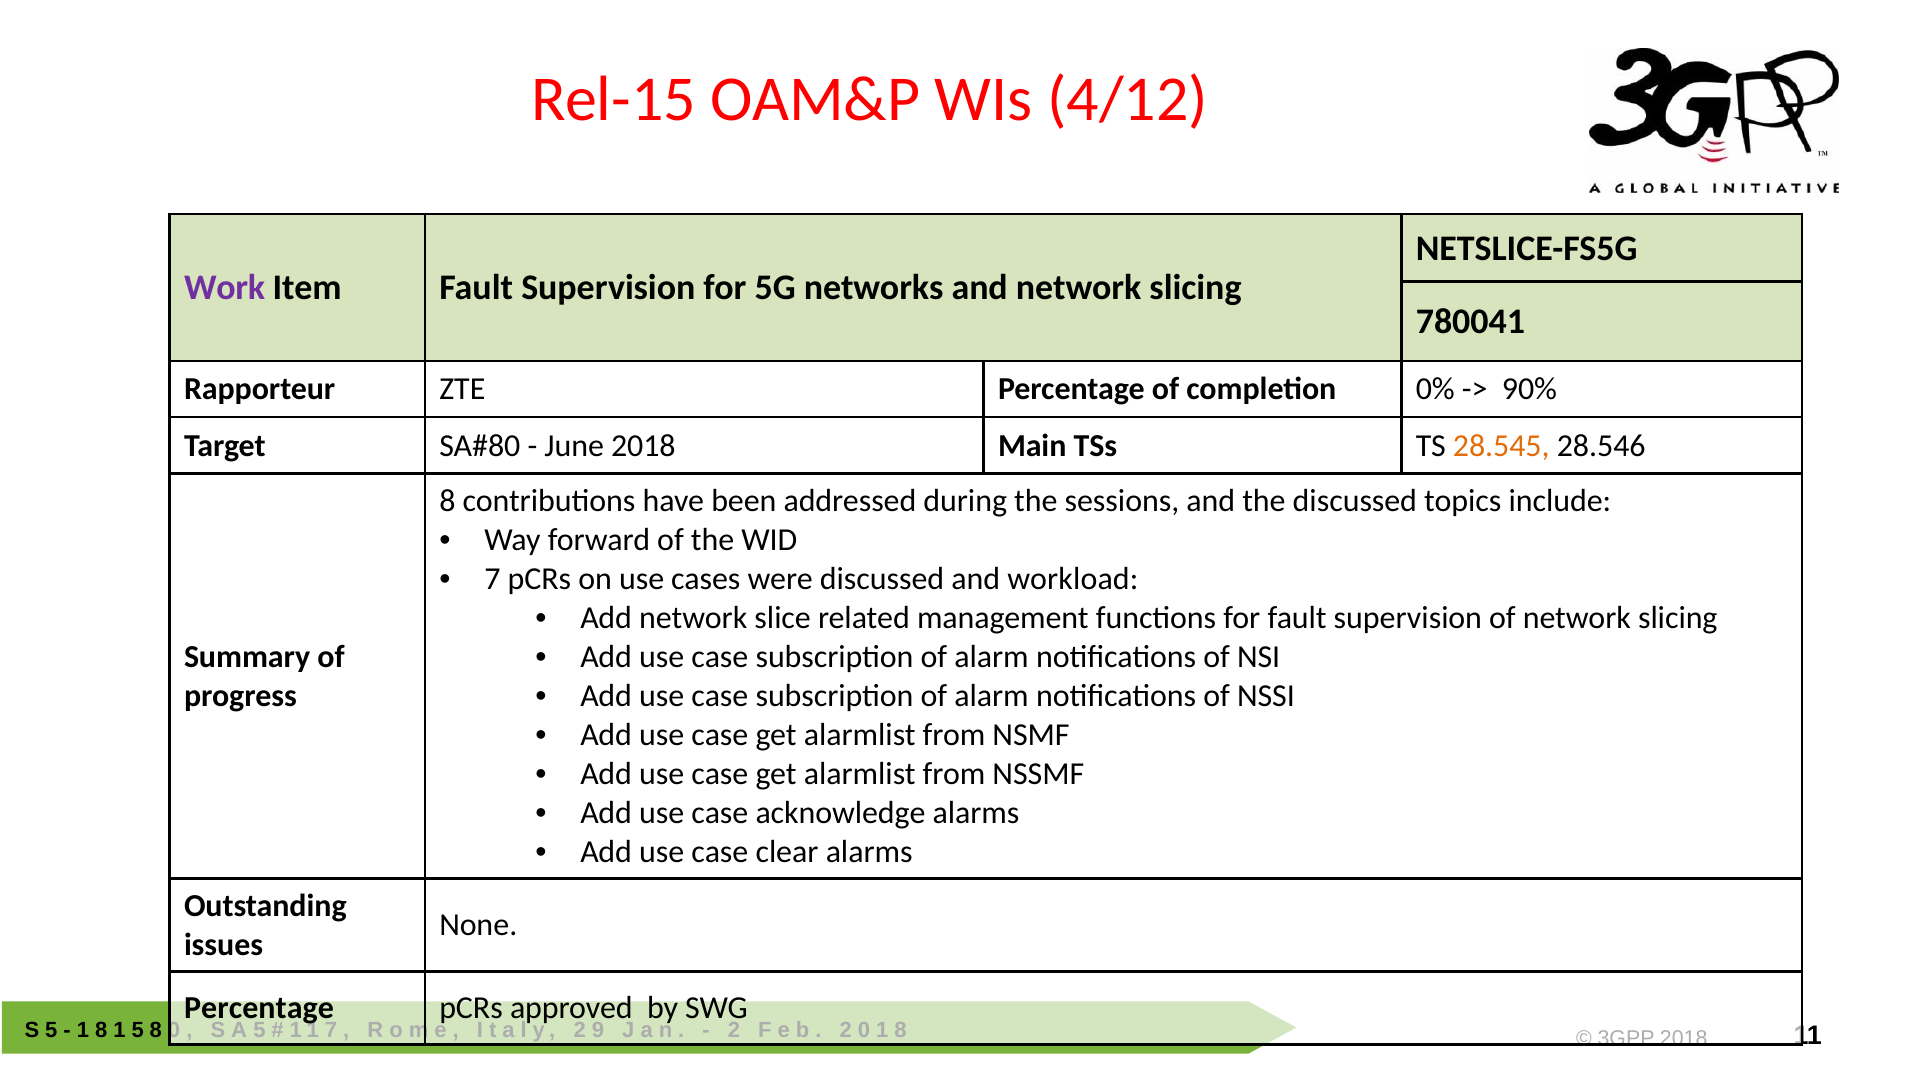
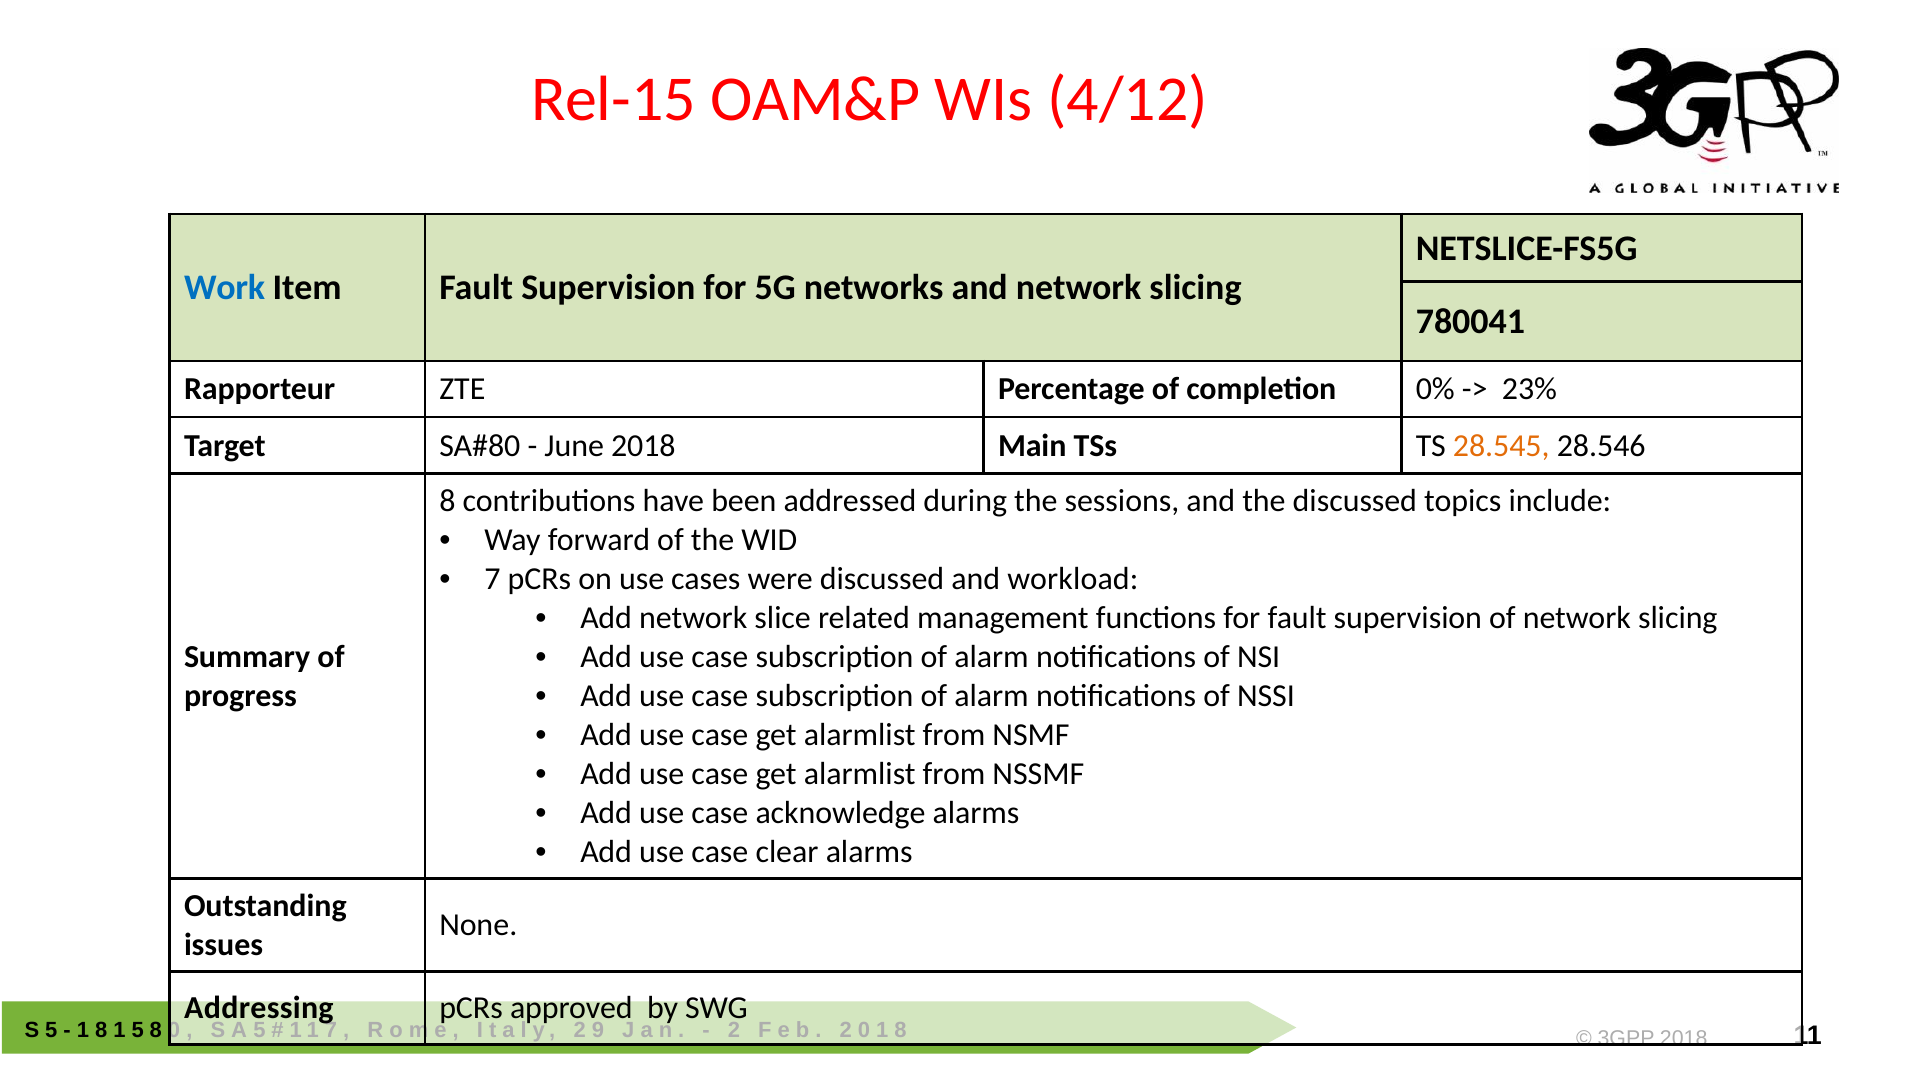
Work colour: purple -> blue
90%: 90% -> 23%
Percentage at (259, 1009): Percentage -> Addressing
